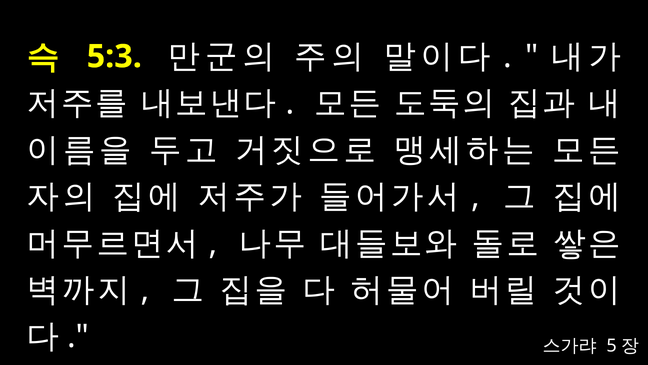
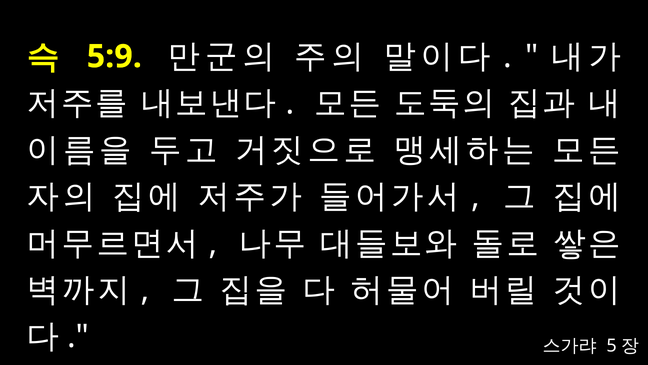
5:3: 5:3 -> 5:9
